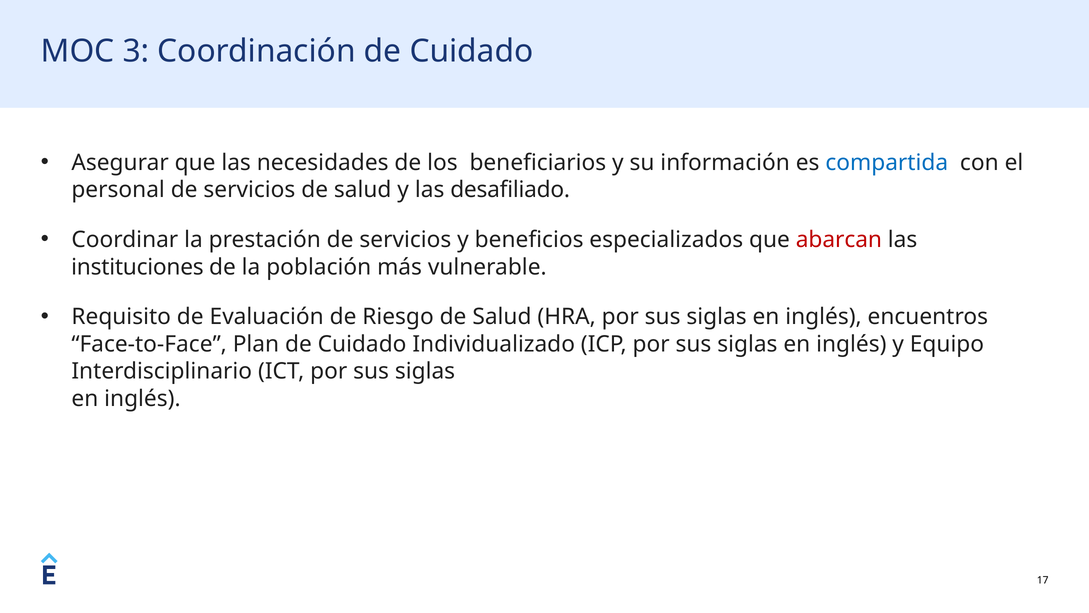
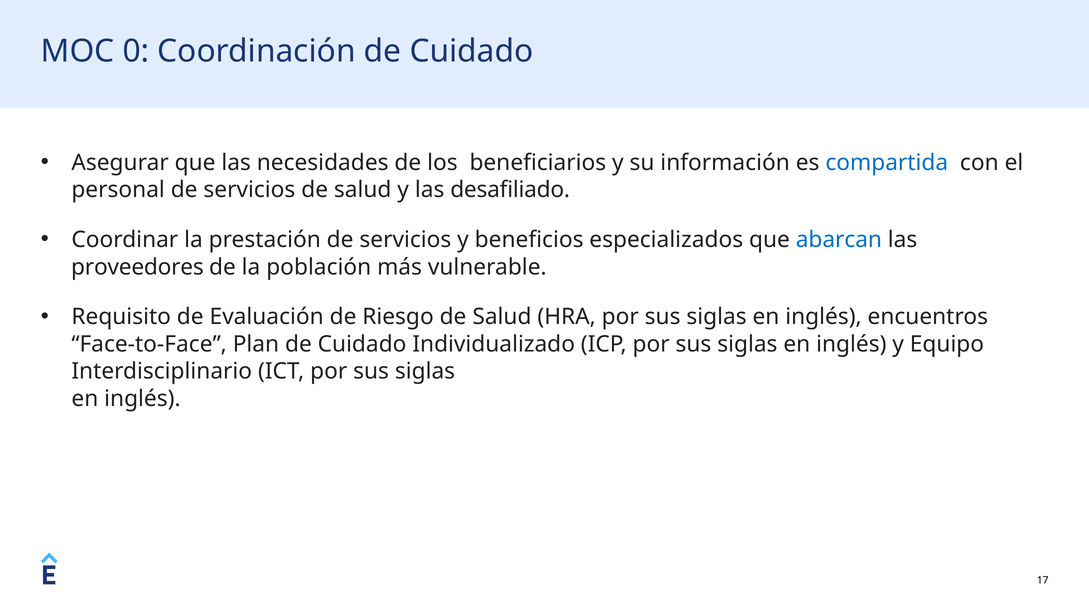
3: 3 -> 0
abarcan colour: red -> blue
instituciones: instituciones -> proveedores
